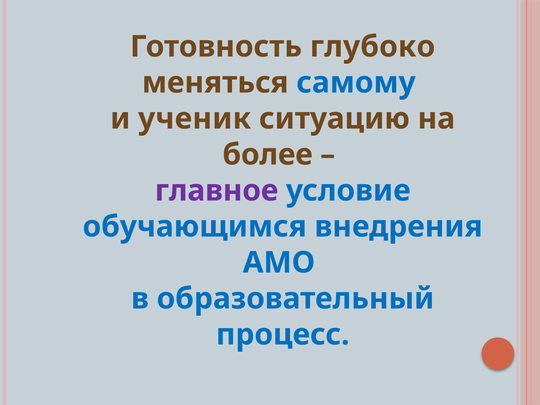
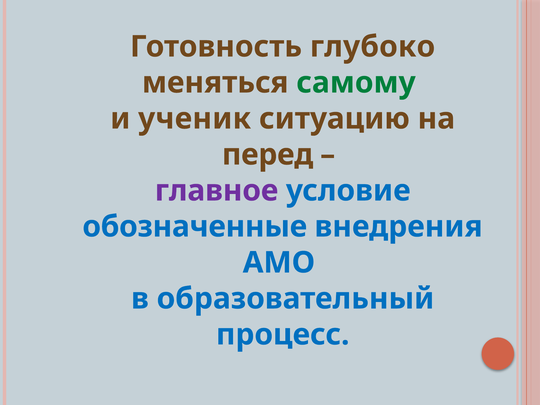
самому colour: blue -> green
более: более -> перед
обучающимся: обучающимся -> обозначенные
